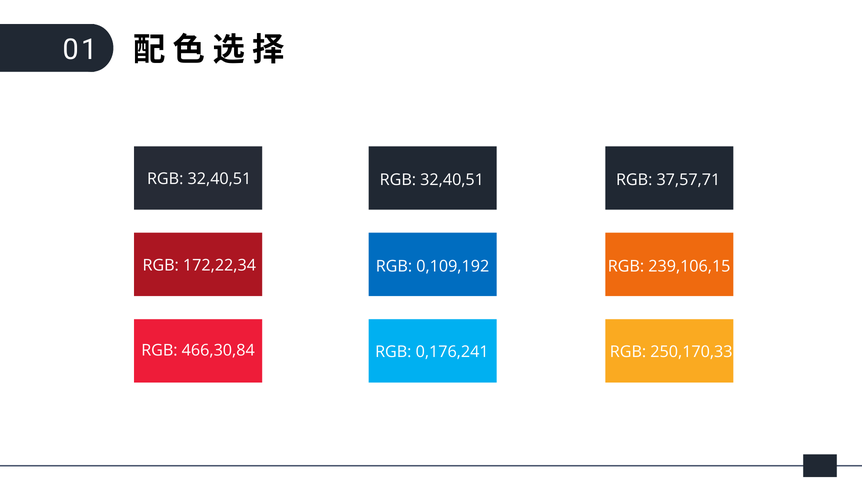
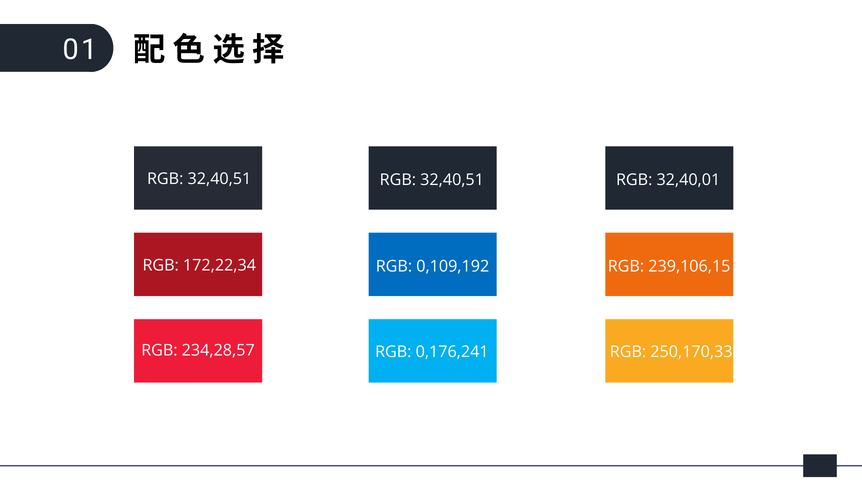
37,57,71: 37,57,71 -> 32,40,01
466,30,84: 466,30,84 -> 234,28,57
